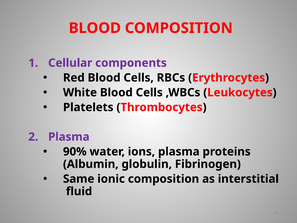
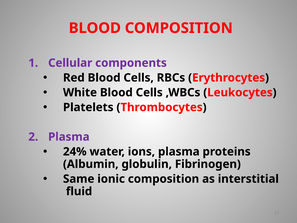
90%: 90% -> 24%
